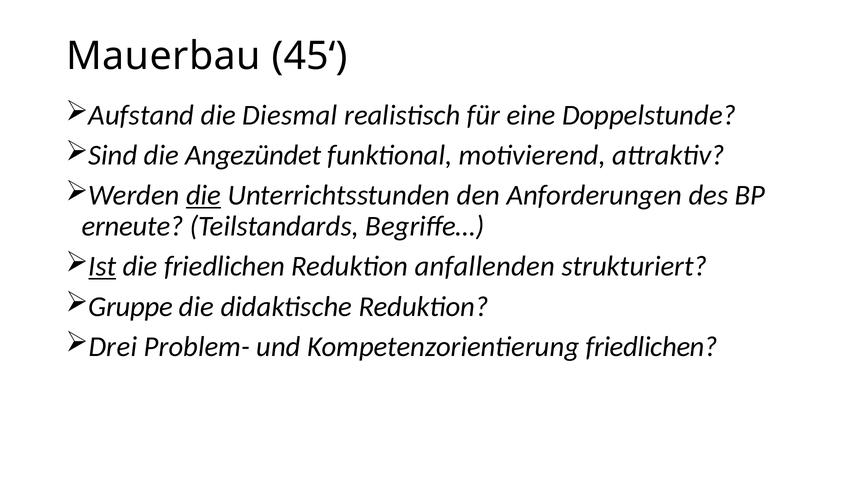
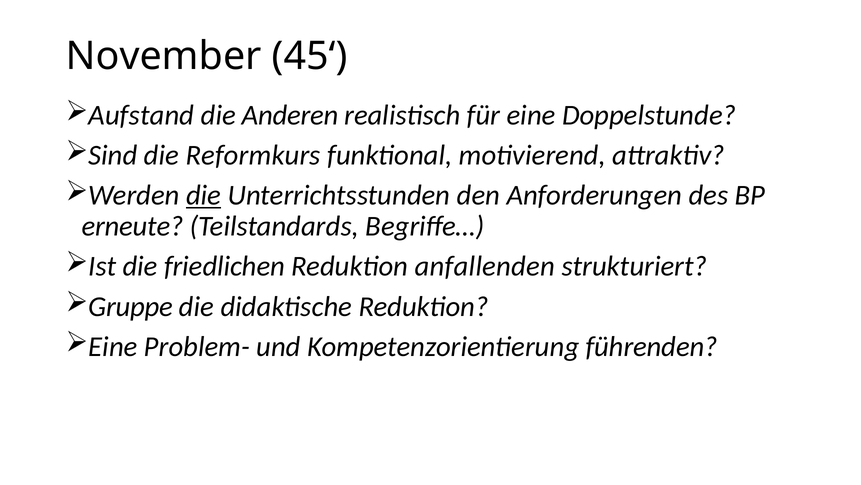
Mauerbau: Mauerbau -> November
Diesmal: Diesmal -> Anderen
Angezündet: Angezündet -> Reformkurs
Ist underline: present -> none
Drei at (113, 346): Drei -> Eine
Kompetenzorientierung friedlichen: friedlichen -> führenden
